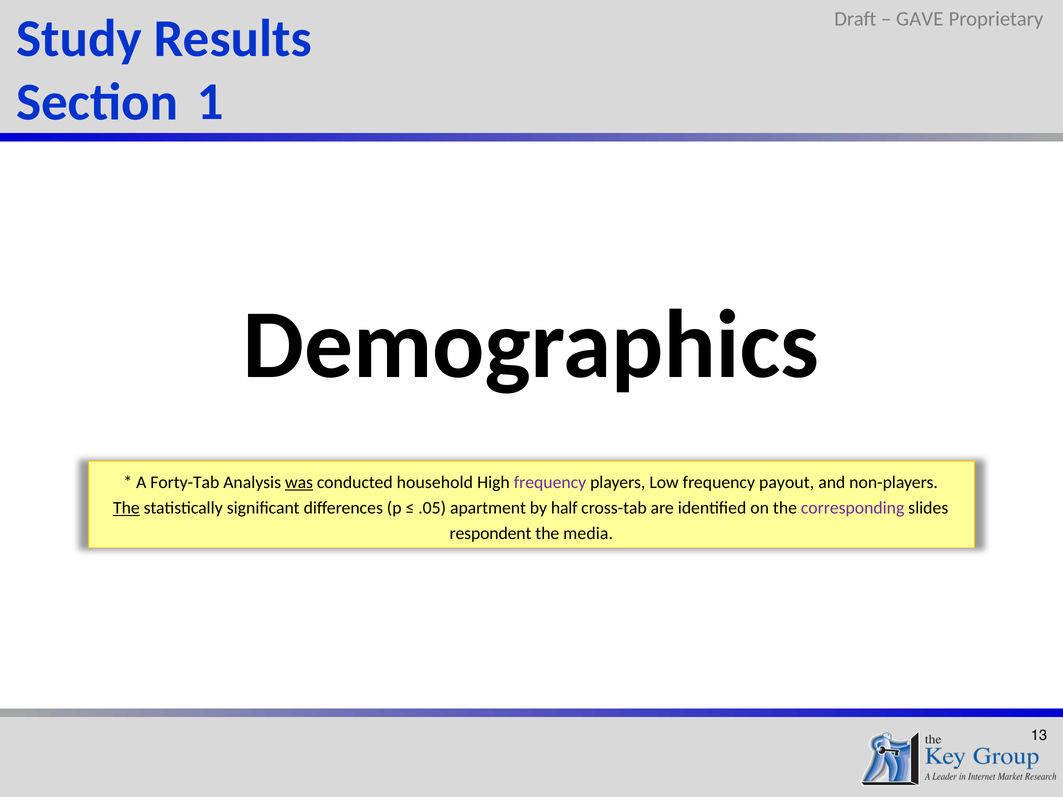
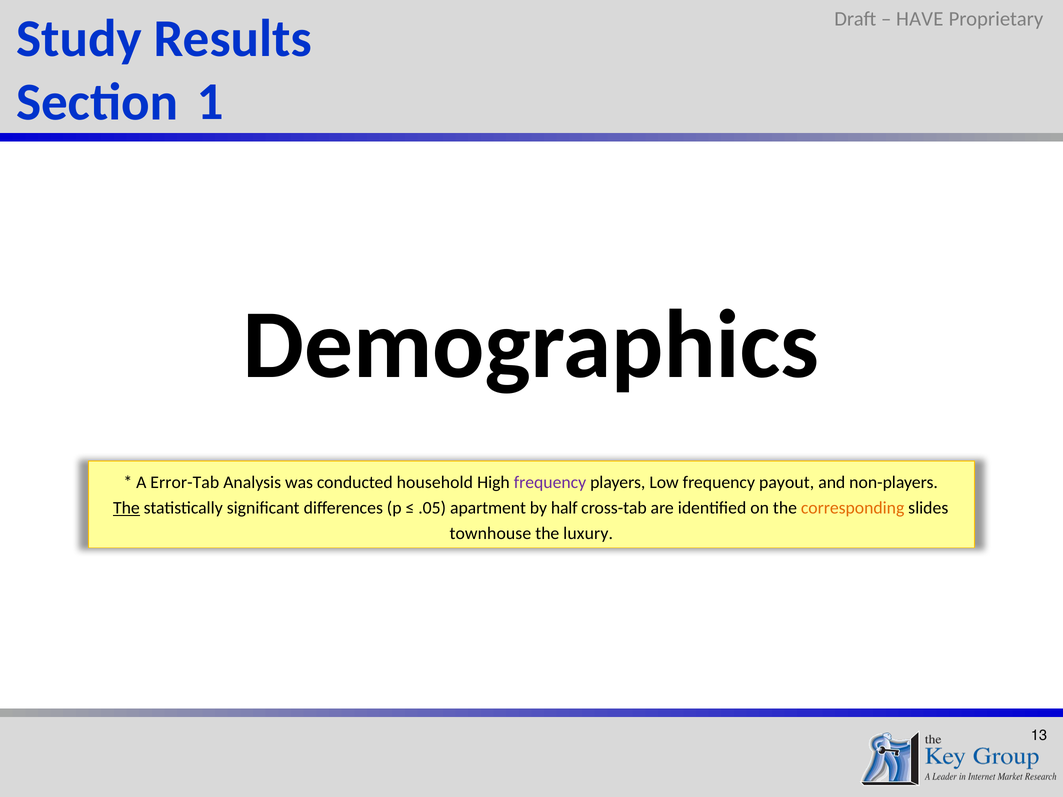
GAVE: GAVE -> HAVE
Forty-Tab: Forty-Tab -> Error-Tab
was underline: present -> none
corresponding colour: purple -> orange
respondent: respondent -> townhouse
media: media -> luxury
